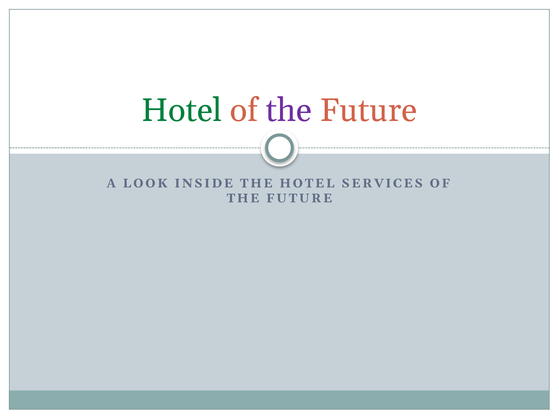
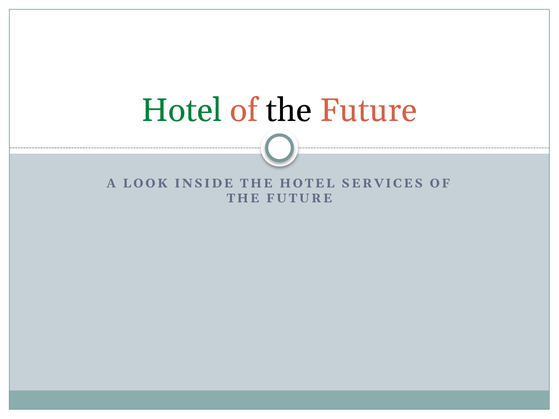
the at (289, 110) colour: purple -> black
